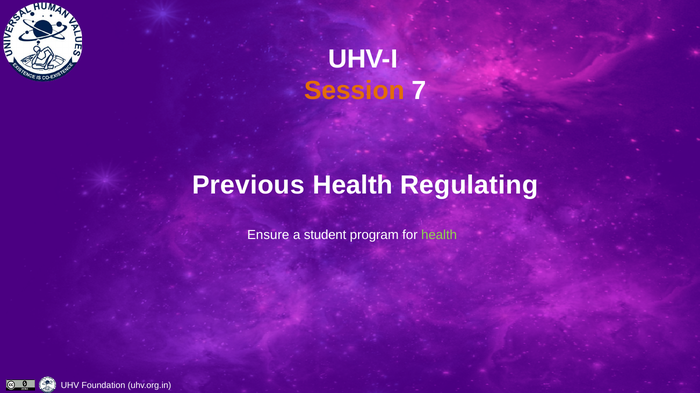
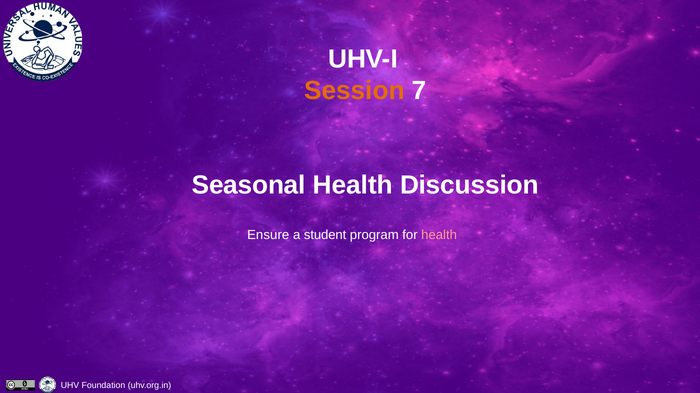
Previous: Previous -> Seasonal
Regulating: Regulating -> Discussion
health at (439, 235) colour: light green -> pink
